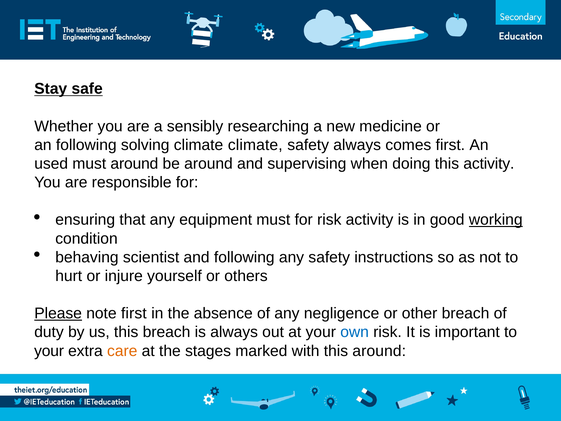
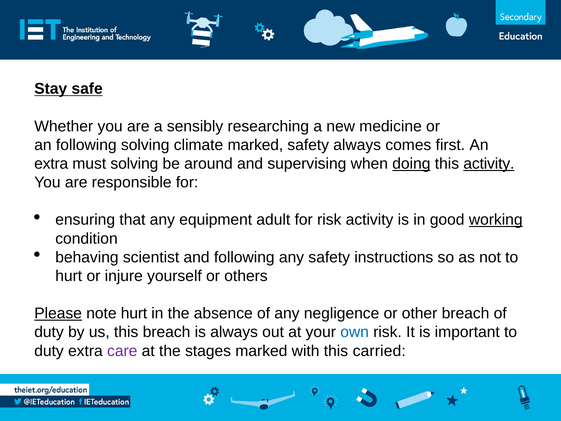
climate climate: climate -> marked
used at (51, 164): used -> extra
must around: around -> solving
doing underline: none -> present
activity at (489, 164) underline: none -> present
equipment must: must -> adult
note first: first -> hurt
your at (49, 351): your -> duty
care colour: orange -> purple
this around: around -> carried
